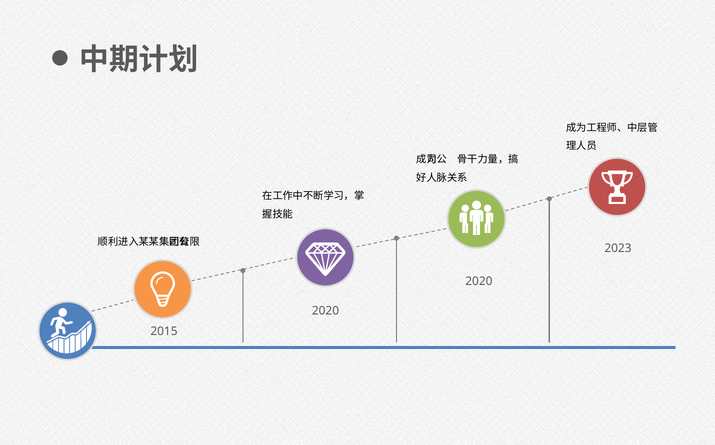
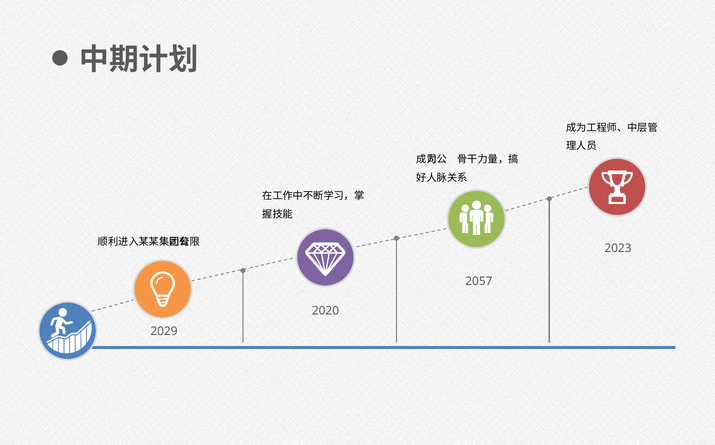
2020 at (479, 282): 2020 -> 2057
2015: 2015 -> 2029
